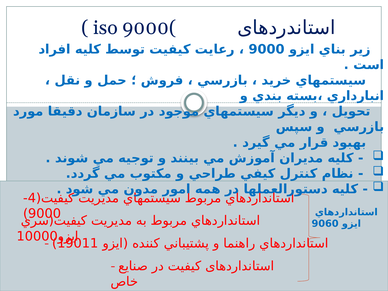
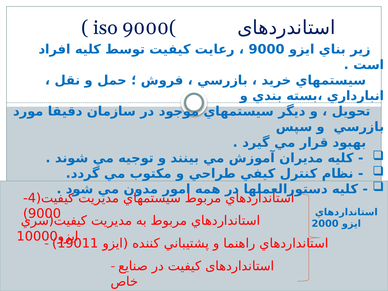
9060: 9060 -> 2000
